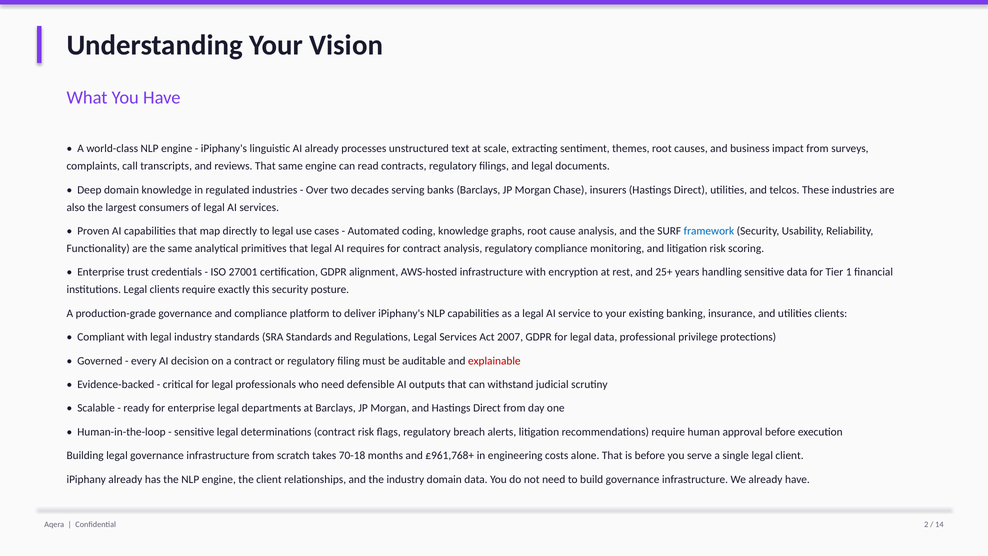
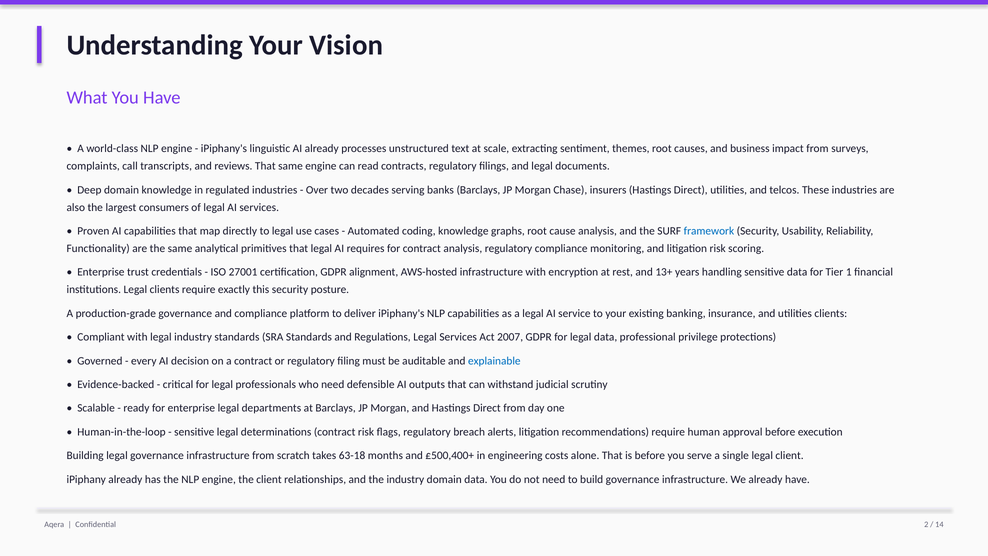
25+: 25+ -> 13+
explainable colour: red -> blue
70-18: 70-18 -> 63-18
£961,768+: £961,768+ -> £500,400+
